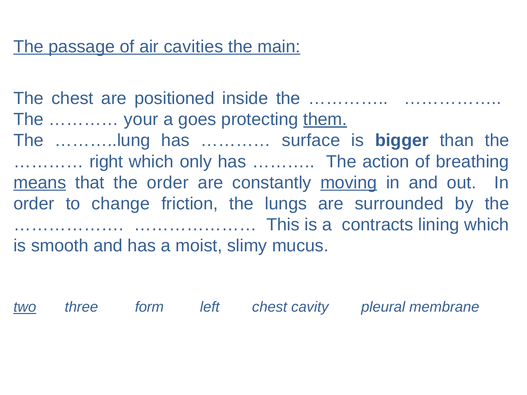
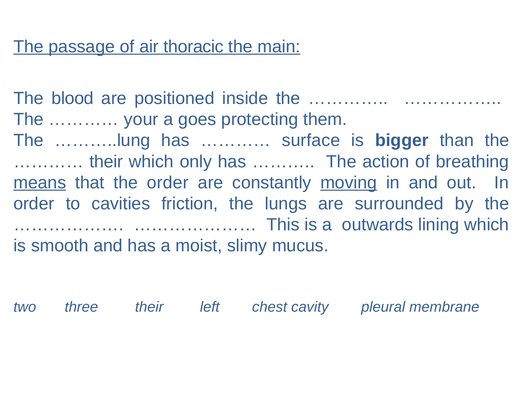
cavities: cavities -> thoracic
The chest: chest -> blood
them underline: present -> none
right at (106, 162): right -> their
change: change -> cavities
contracts: contracts -> outwards
two underline: present -> none
three form: form -> their
